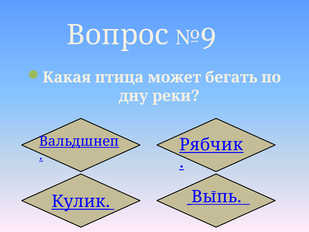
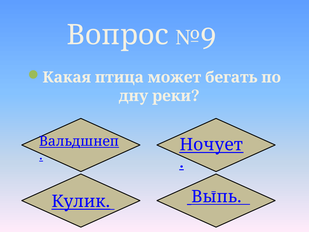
Рябчик: Рябчик -> Ночует
